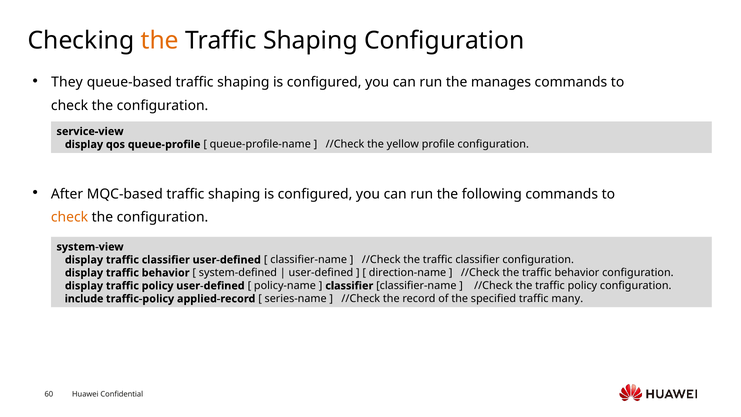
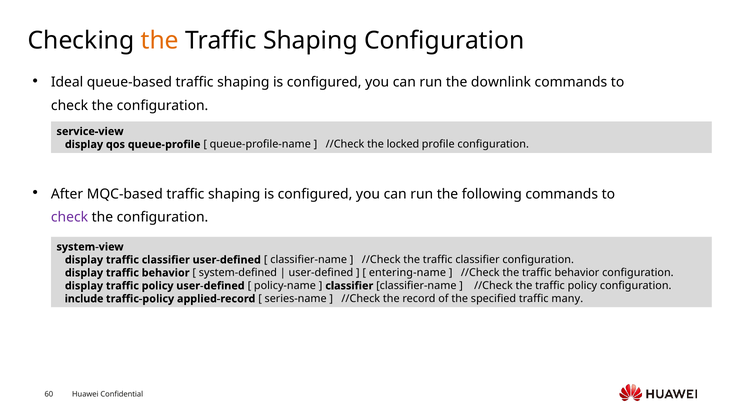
They: They -> Ideal
manages: manages -> downlink
yellow: yellow -> locked
check at (70, 217) colour: orange -> purple
direction-name: direction-name -> entering-name
